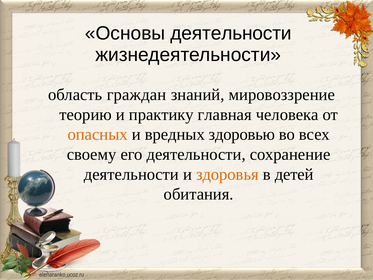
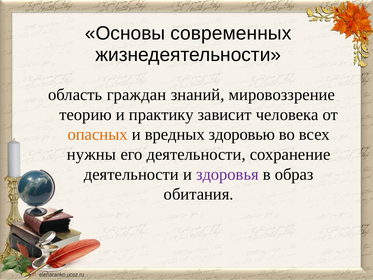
Основы деятельности: деятельности -> современных
главная: главная -> зависит
своему: своему -> нужны
здоровья colour: orange -> purple
детей: детей -> образ
